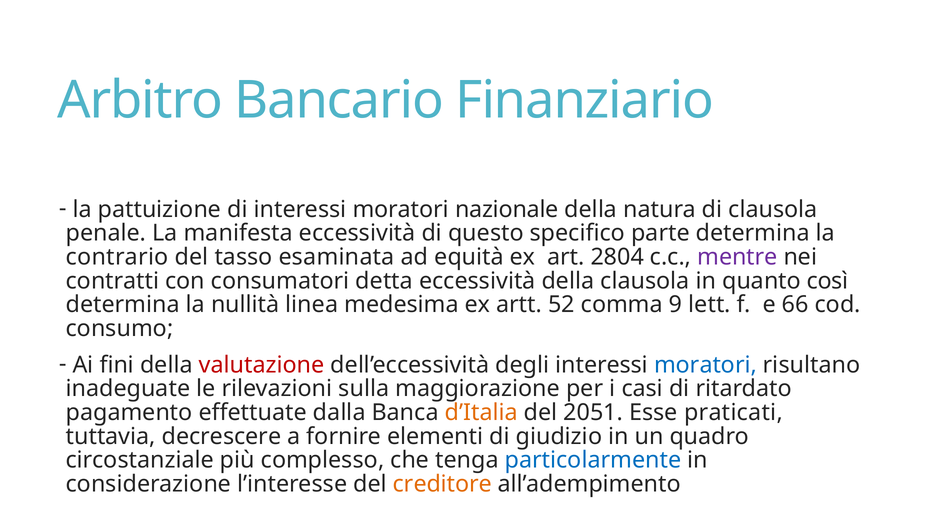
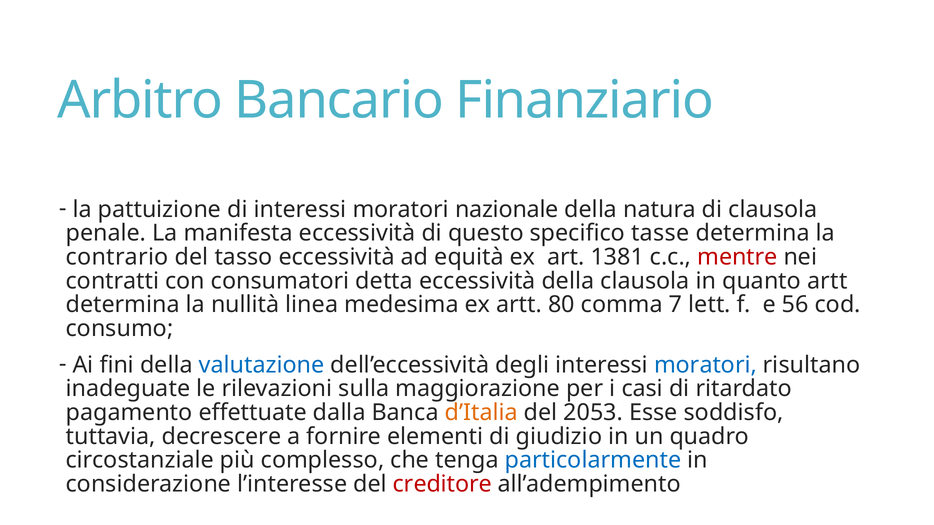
parte: parte -> tasse
tasso esaminata: esaminata -> eccessività
2804: 2804 -> 1381
mentre colour: purple -> red
quanto così: così -> artt
52: 52 -> 80
9: 9 -> 7
66: 66 -> 56
valutazione colour: red -> blue
2051: 2051 -> 2053
praticati: praticati -> soddisfo
creditore colour: orange -> red
